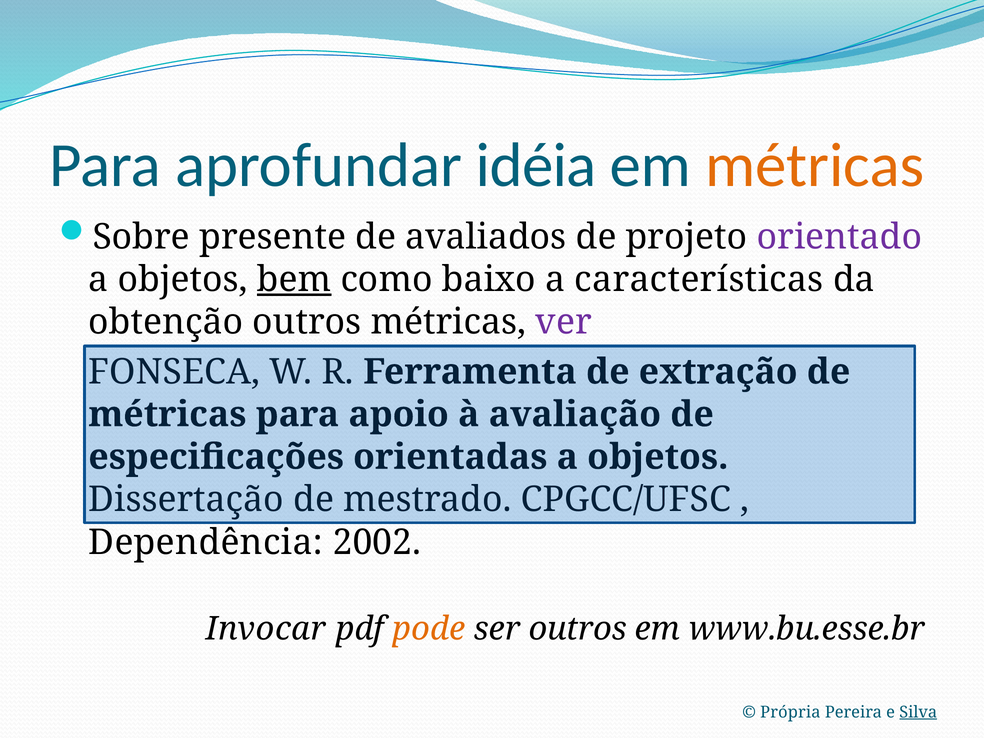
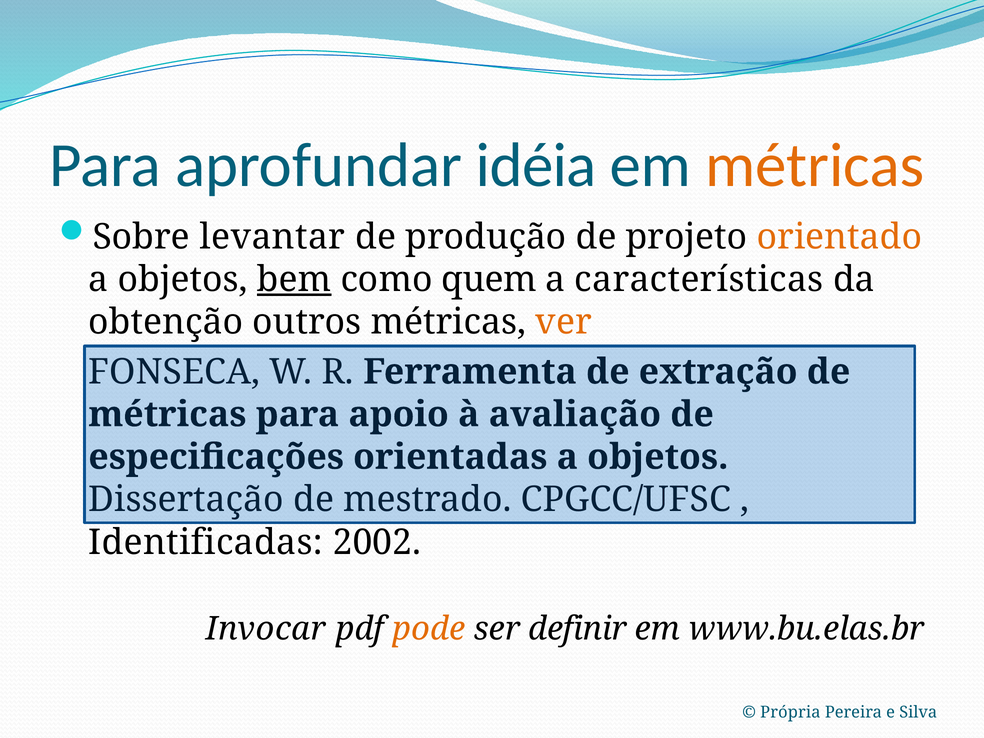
presente: presente -> levantar
avaliados: avaliados -> produção
orientado colour: purple -> orange
baixo: baixo -> quem
ver colour: purple -> orange
Dependência: Dependência -> Identificadas
ser outros: outros -> definir
www.bu.esse.br: www.bu.esse.br -> www.bu.elas.br
Silva underline: present -> none
